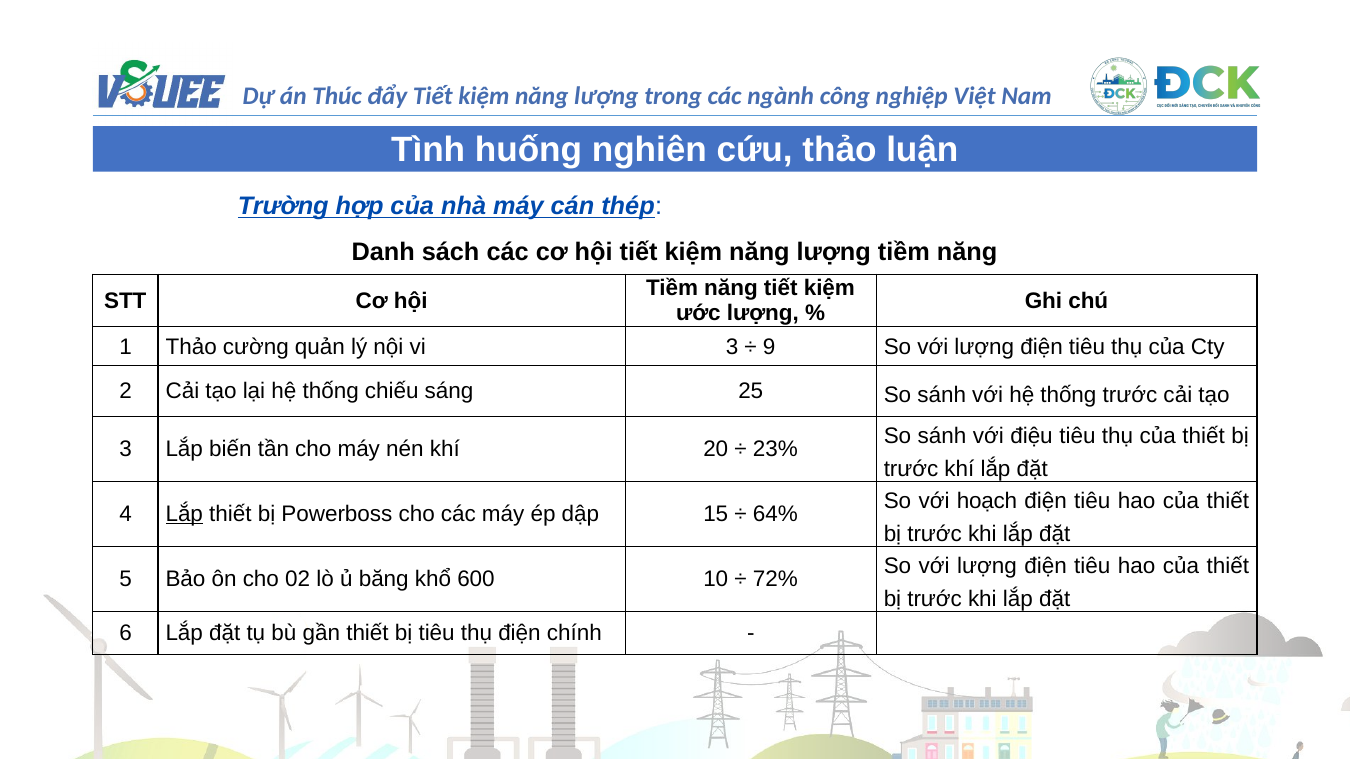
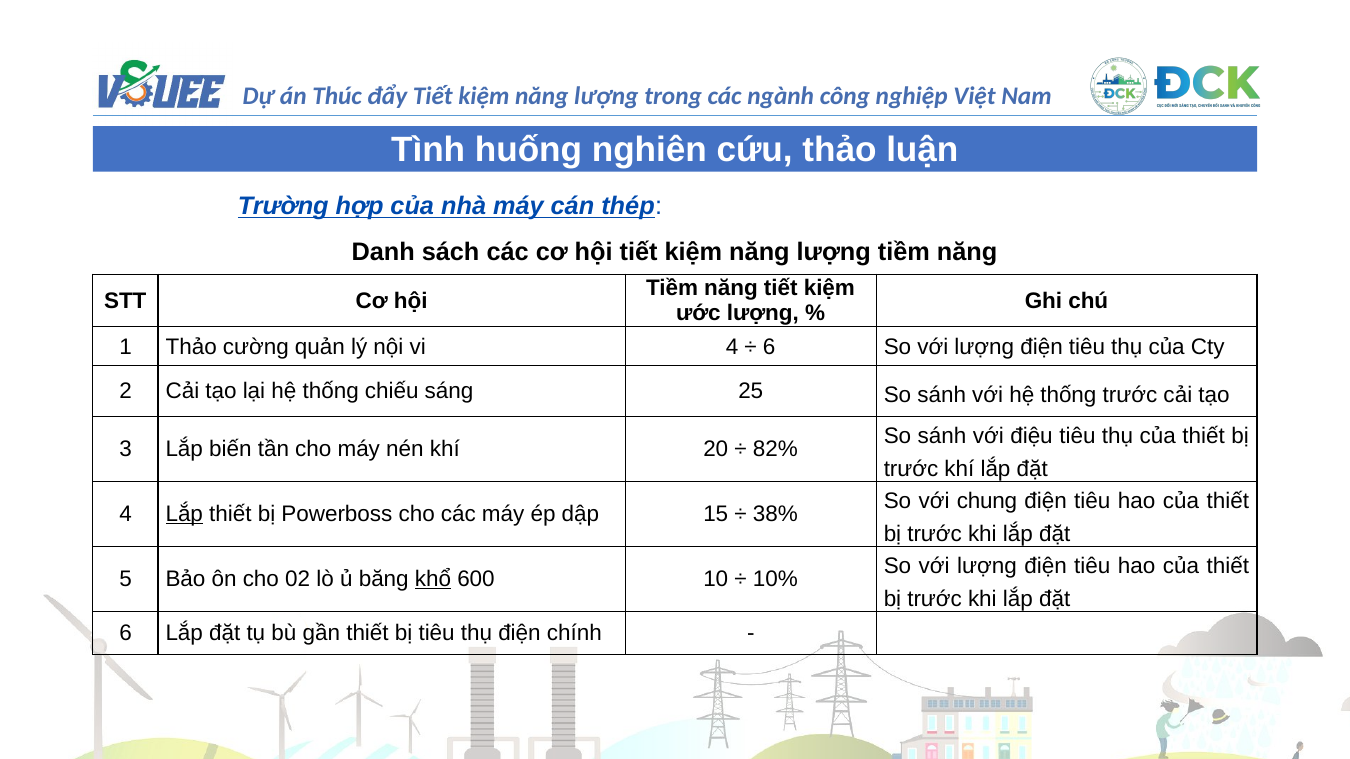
vi 3: 3 -> 4
9 at (769, 347): 9 -> 6
23%: 23% -> 82%
hoạch: hoạch -> chung
64%: 64% -> 38%
khổ underline: none -> present
72%: 72% -> 10%
